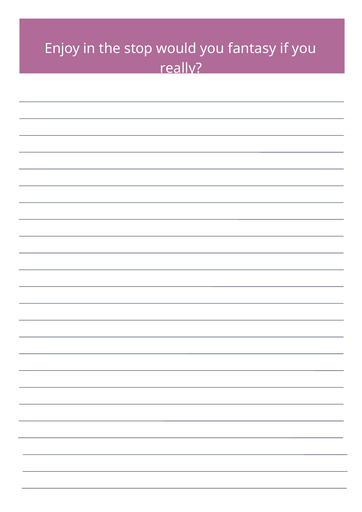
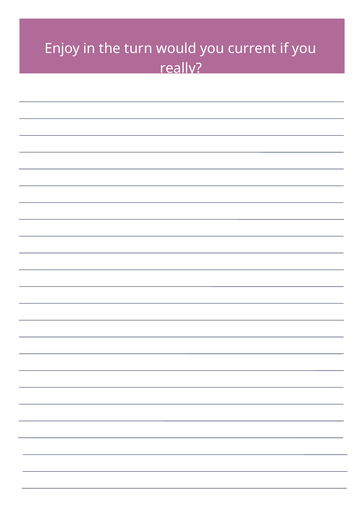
stop: stop -> turn
fantasy: fantasy -> current
